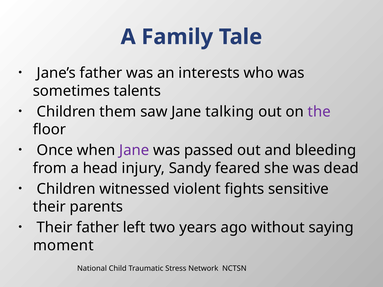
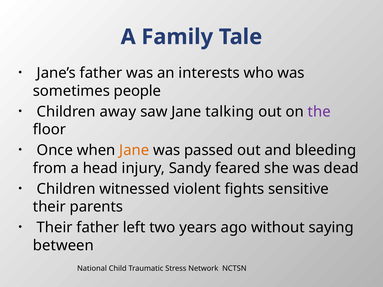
talents: talents -> people
them: them -> away
Jane at (134, 150) colour: purple -> orange
moment: moment -> between
